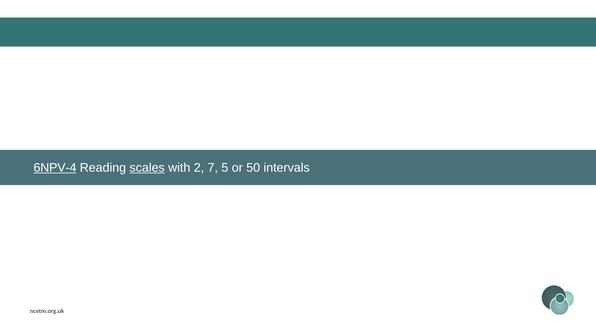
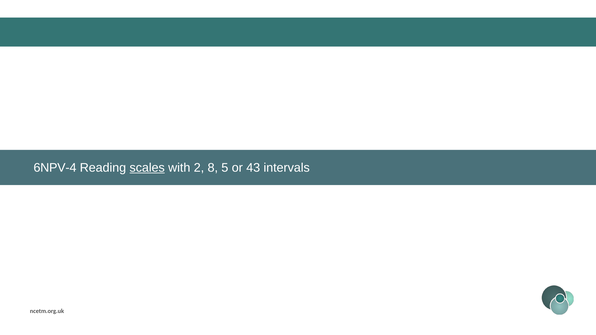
6NPV-4 underline: present -> none
7: 7 -> 8
50: 50 -> 43
